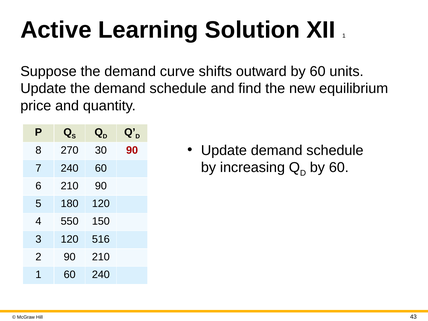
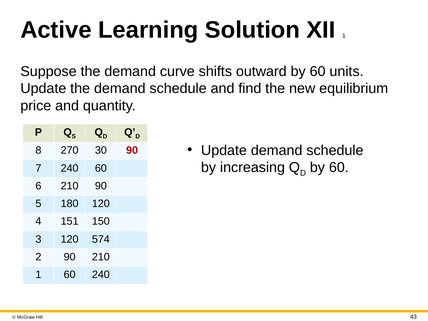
550: 550 -> 151
516: 516 -> 574
